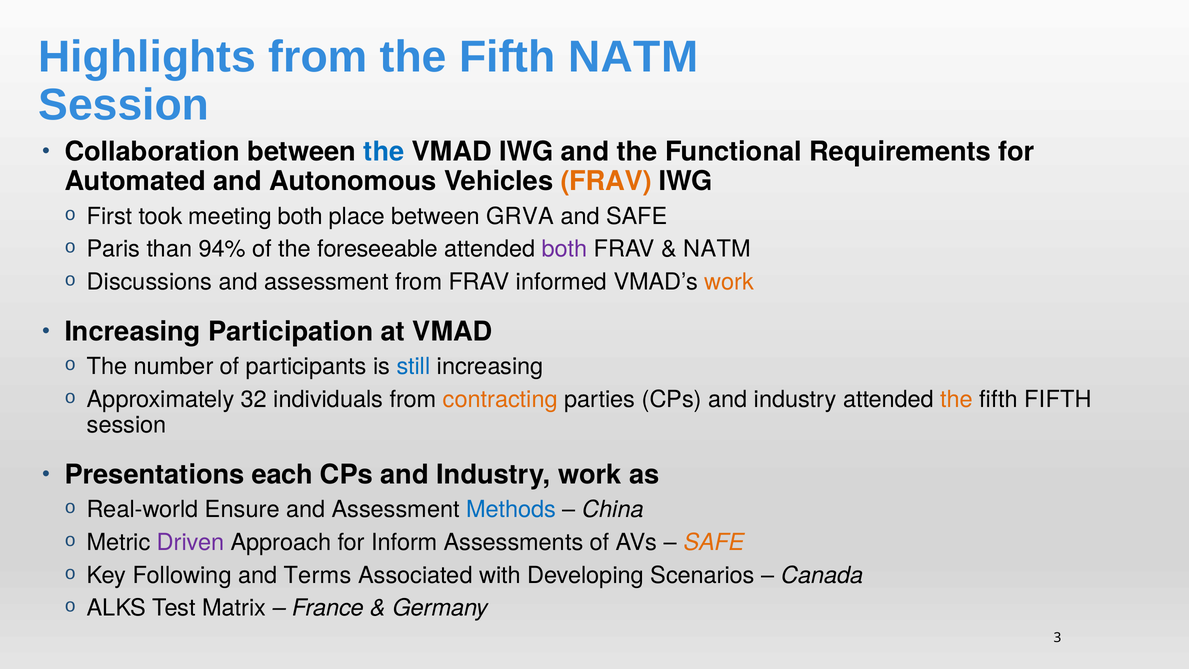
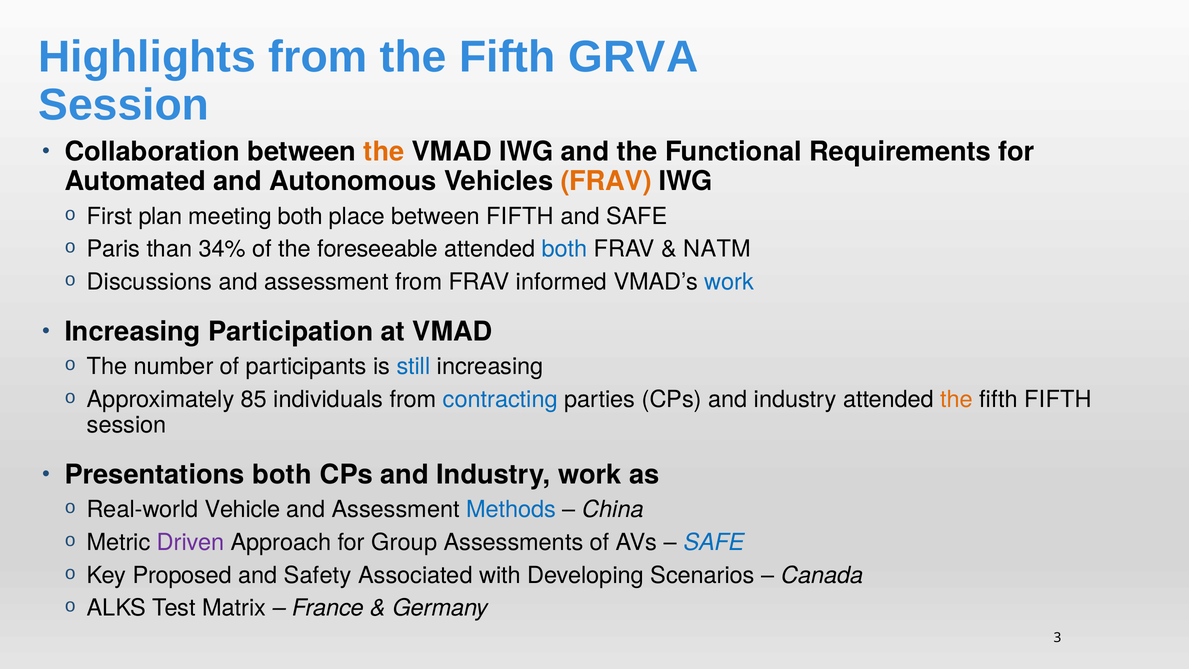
Fifth NATM: NATM -> GRVA
the at (384, 152) colour: blue -> orange
took: took -> plan
between GRVA: GRVA -> FIFTH
94%: 94% -> 34%
both at (565, 249) colour: purple -> blue
work at (729, 282) colour: orange -> blue
32: 32 -> 85
contracting colour: orange -> blue
Presentations each: each -> both
Ensure: Ensure -> Vehicle
Inform: Inform -> Group
SAFE at (714, 542) colour: orange -> blue
Following: Following -> Proposed
Terms: Terms -> Safety
